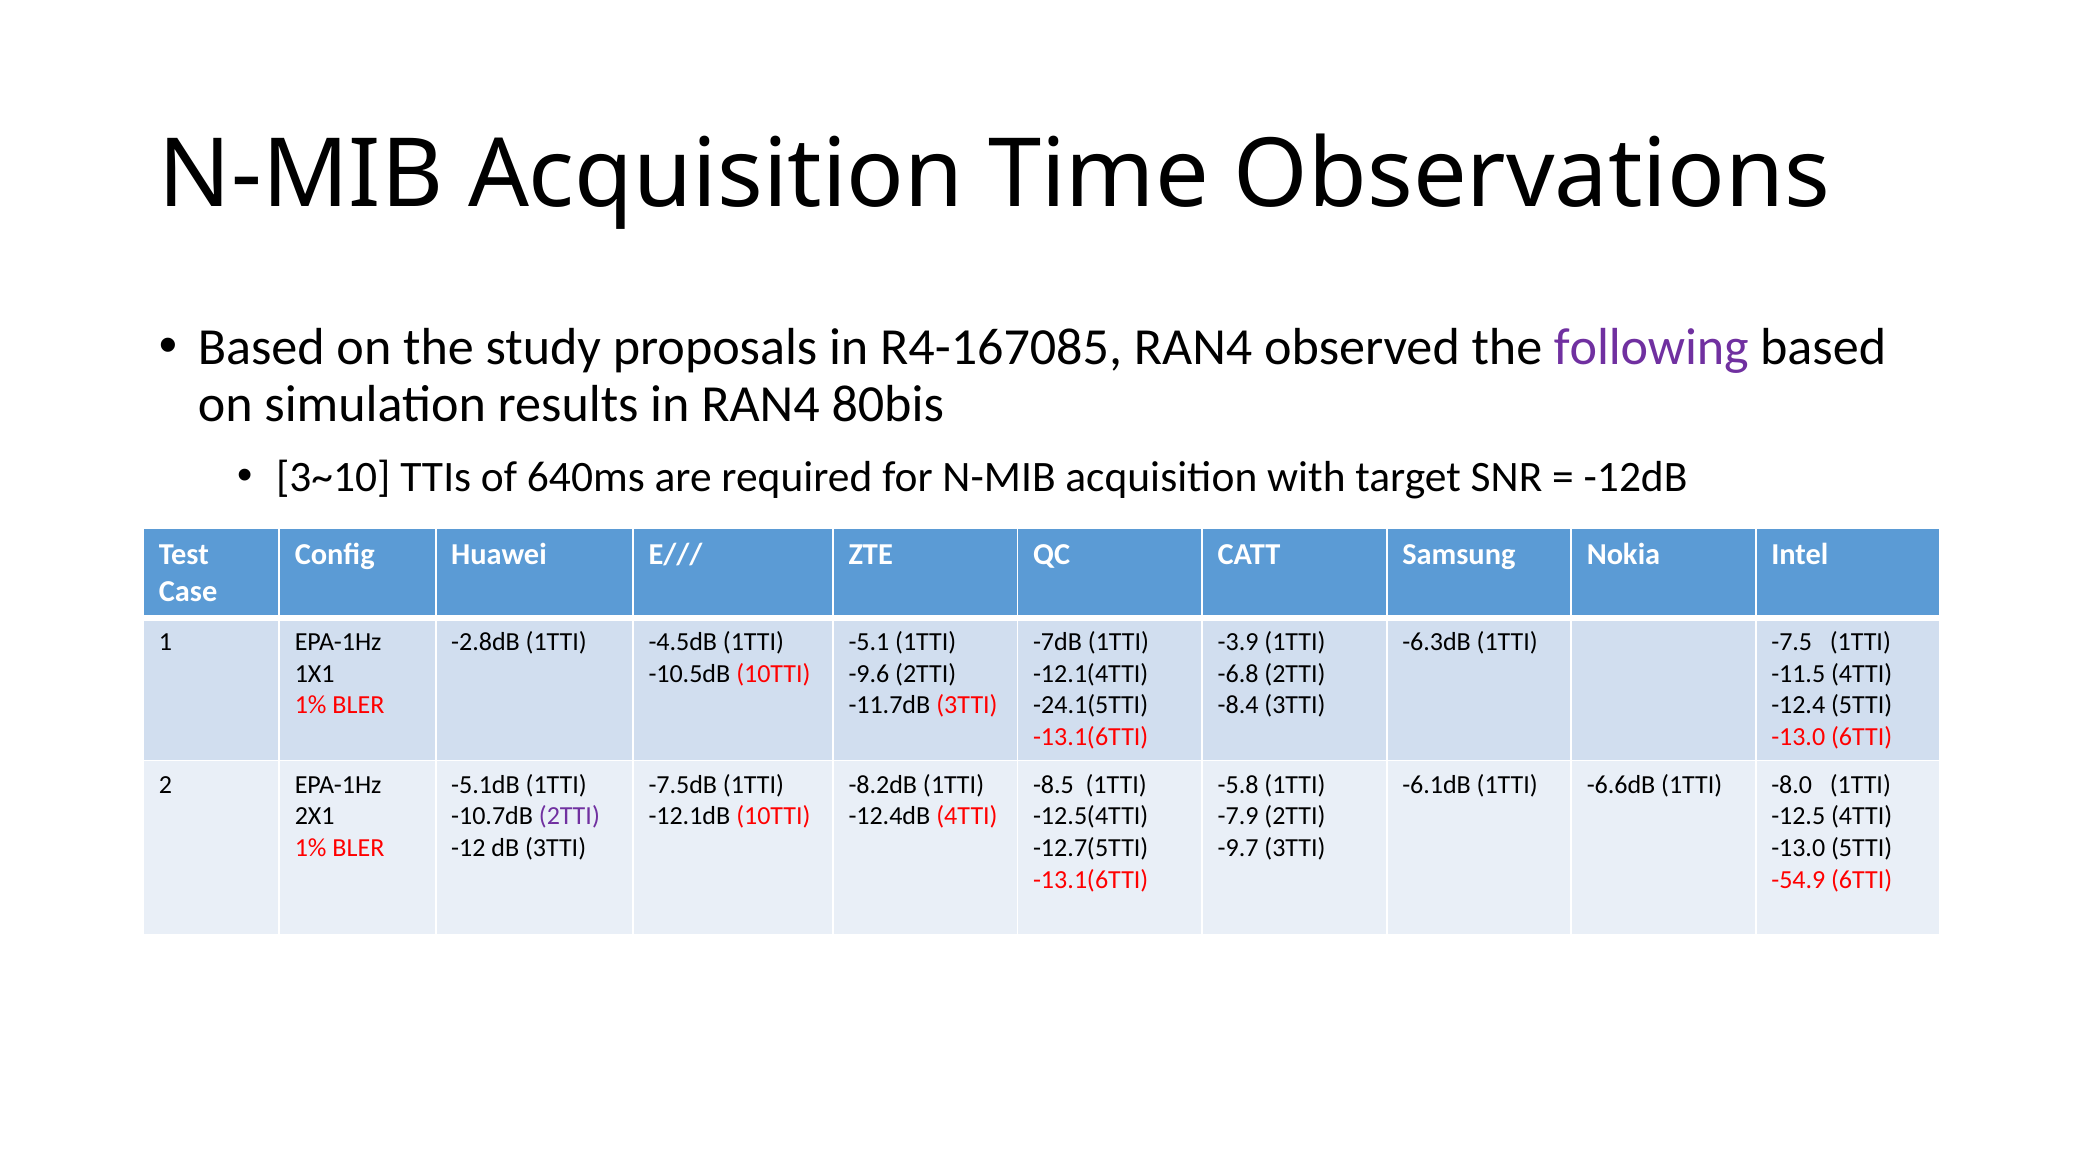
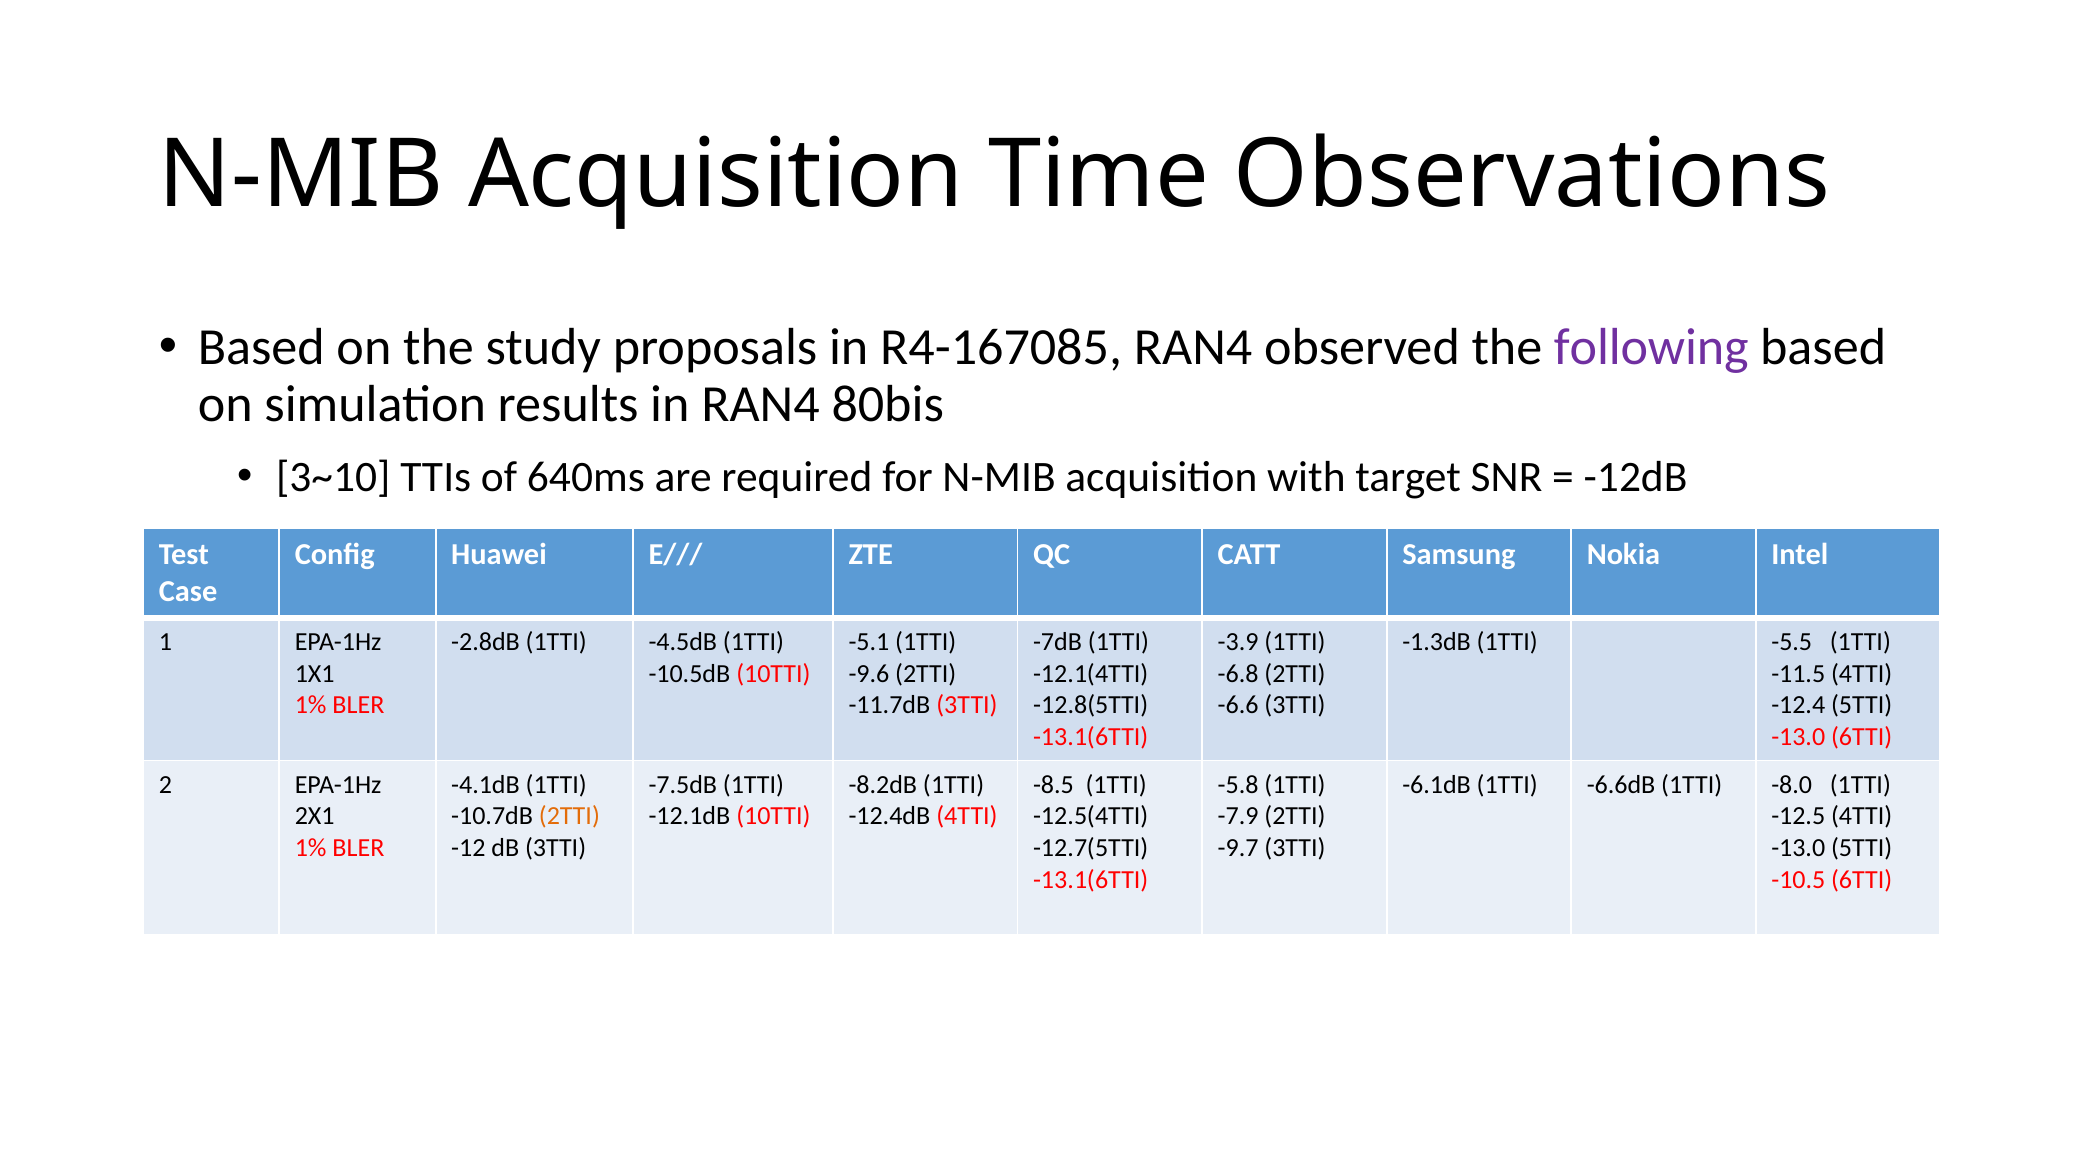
-6.3dB: -6.3dB -> -1.3dB
-7.5: -7.5 -> -5.5
-24.1(5TTI: -24.1(5TTI -> -12.8(5TTI
-8.4: -8.4 -> -6.6
-5.1dB: -5.1dB -> -4.1dB
2TTI at (569, 816) colour: purple -> orange
-54.9: -54.9 -> -10.5
